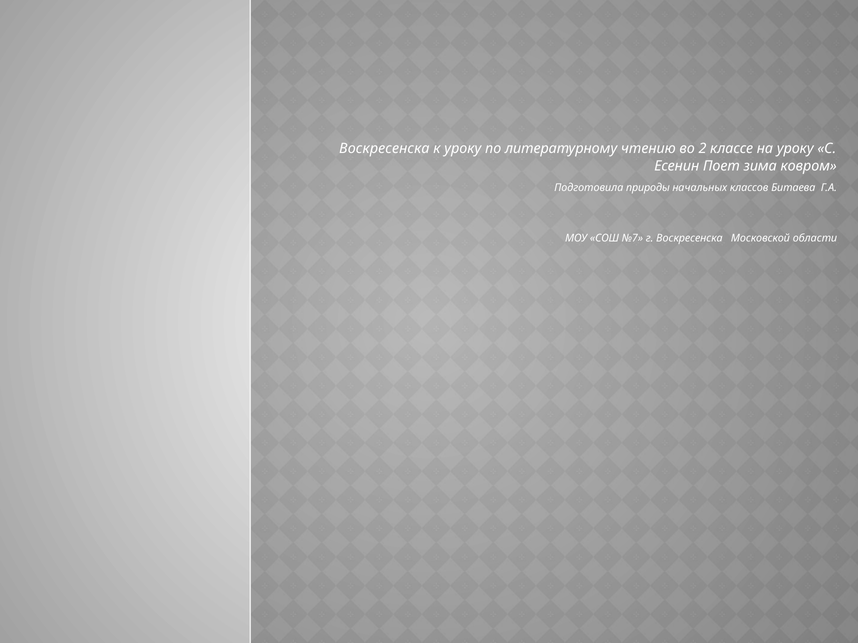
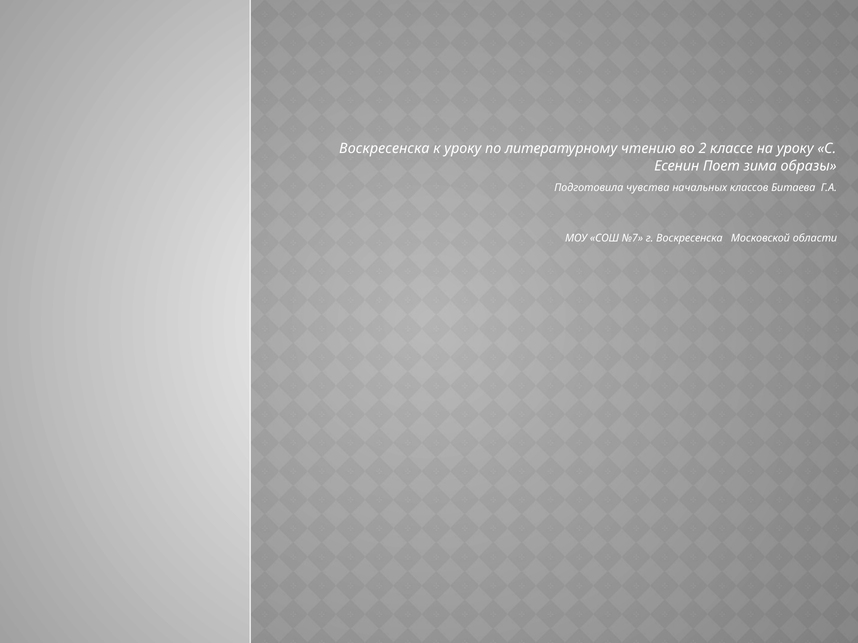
ковром: ковром -> образы
природы: природы -> чувства
